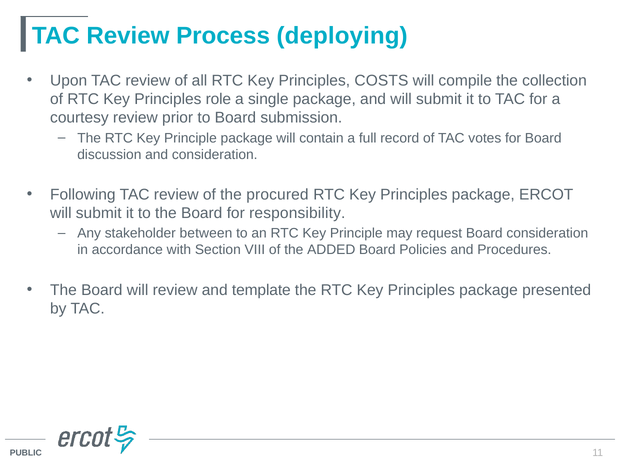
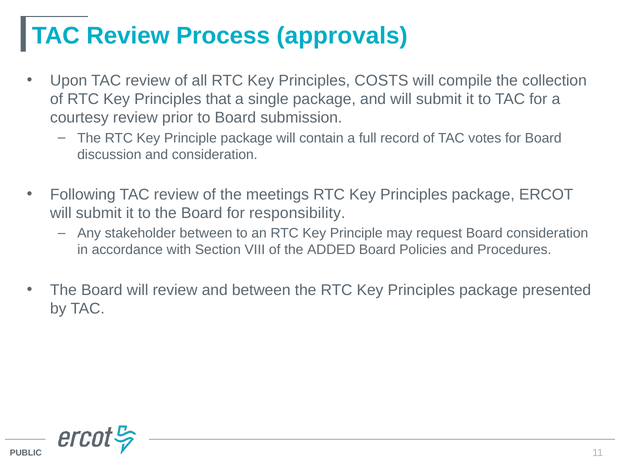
deploying: deploying -> approvals
role: role -> that
procured: procured -> meetings
and template: template -> between
